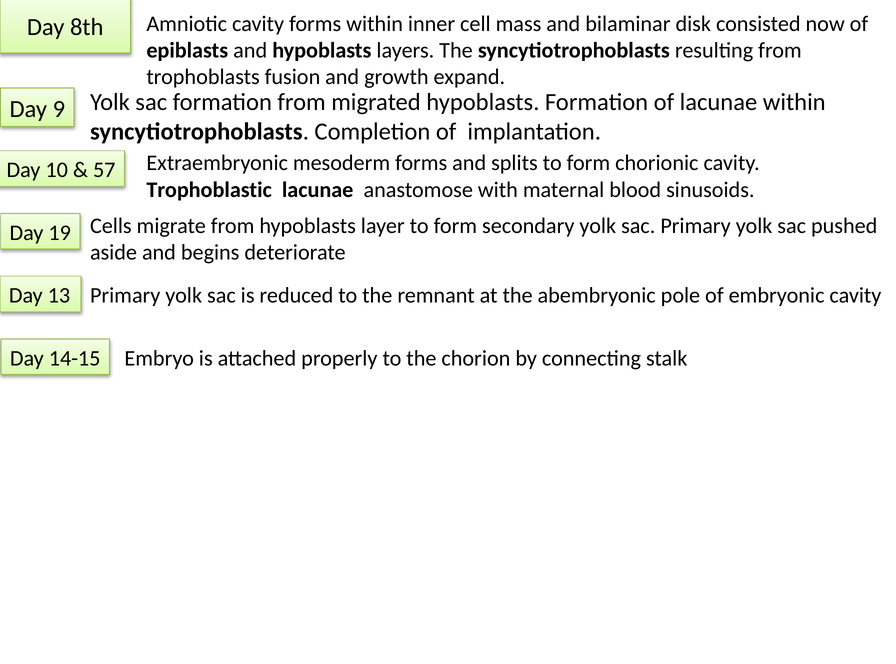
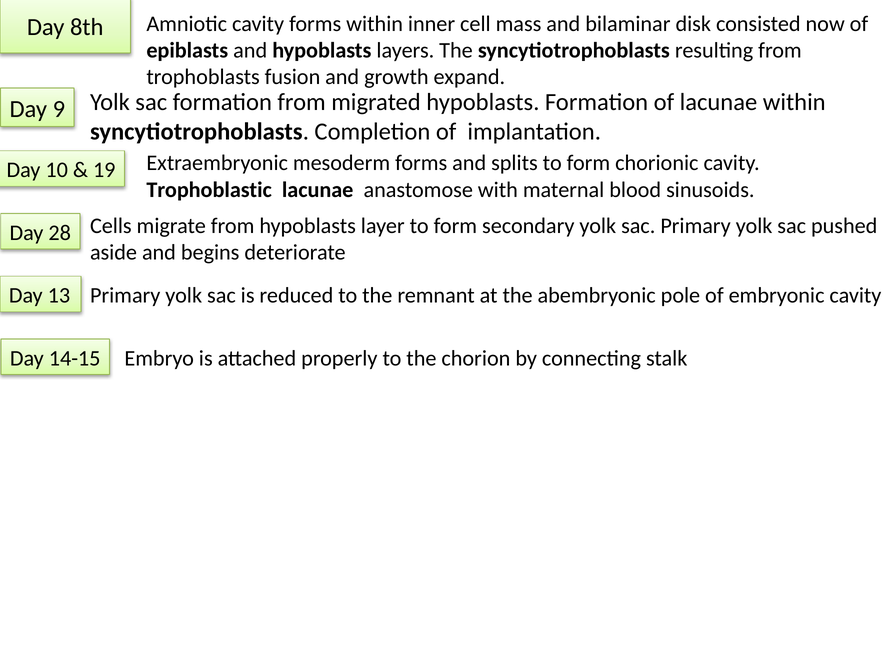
57: 57 -> 19
19: 19 -> 28
